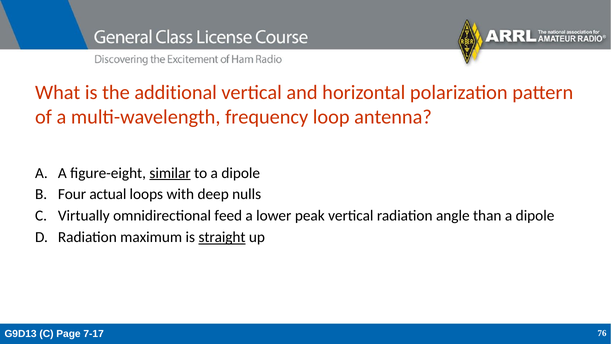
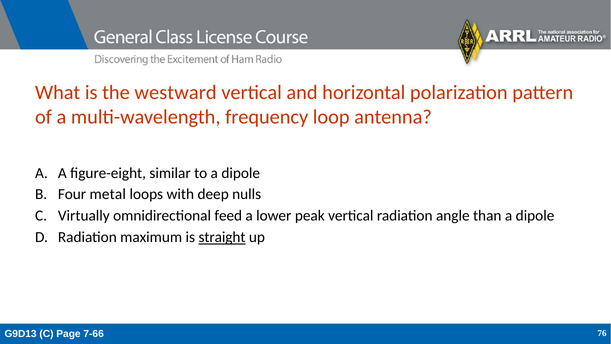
additional: additional -> westward
similar underline: present -> none
actual: actual -> metal
7-17: 7-17 -> 7-66
